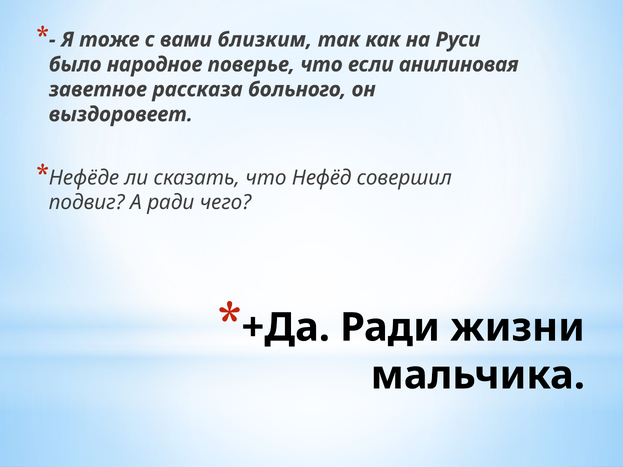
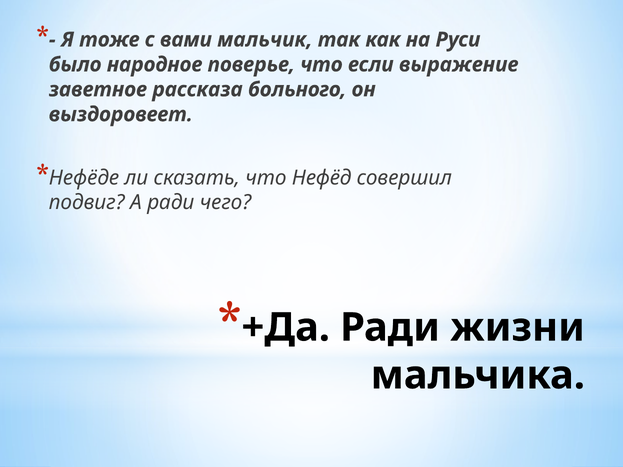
близким: близким -> мальчик
анилиновая: анилиновая -> выражение
